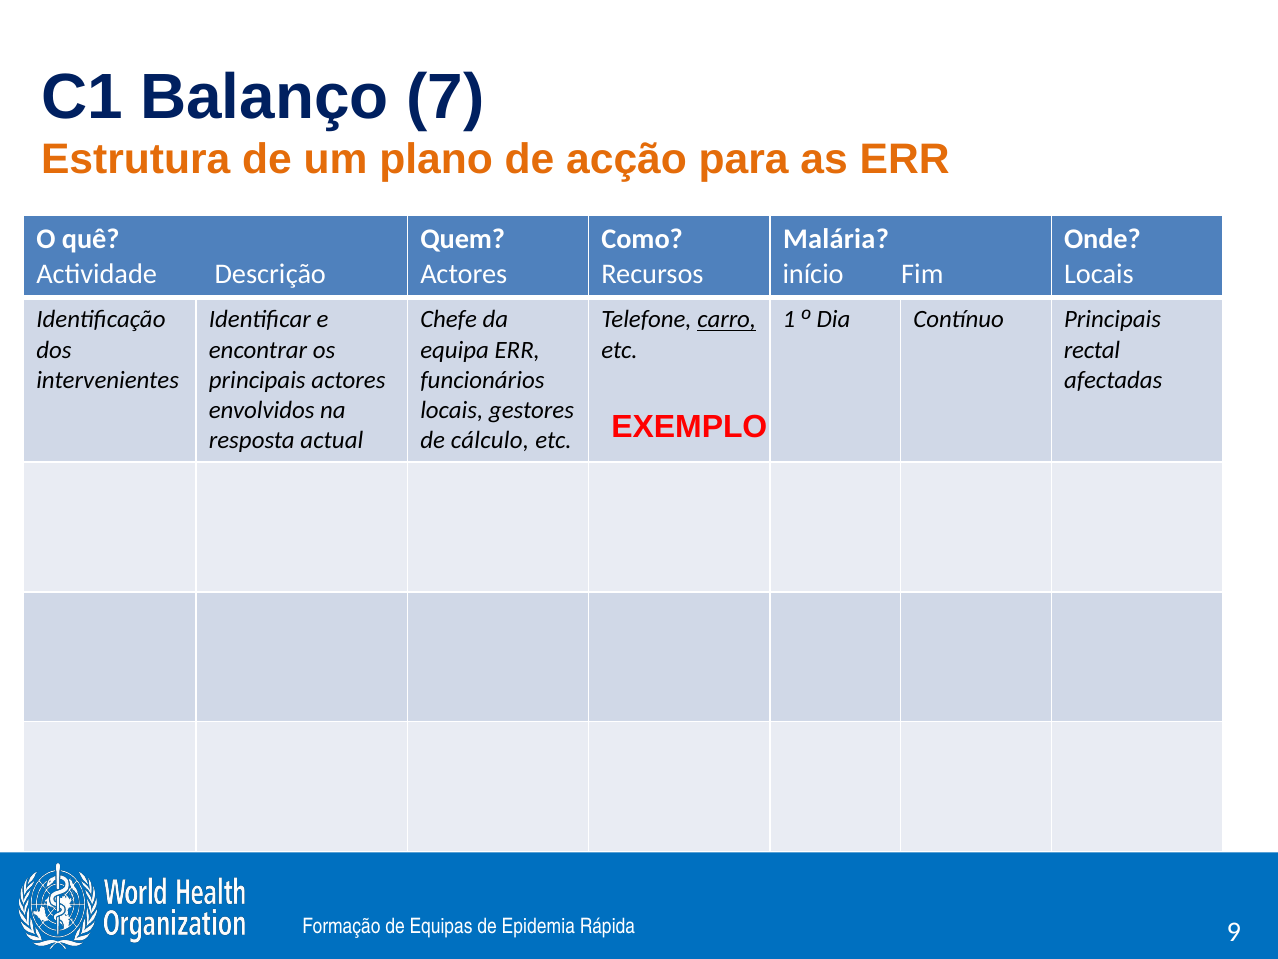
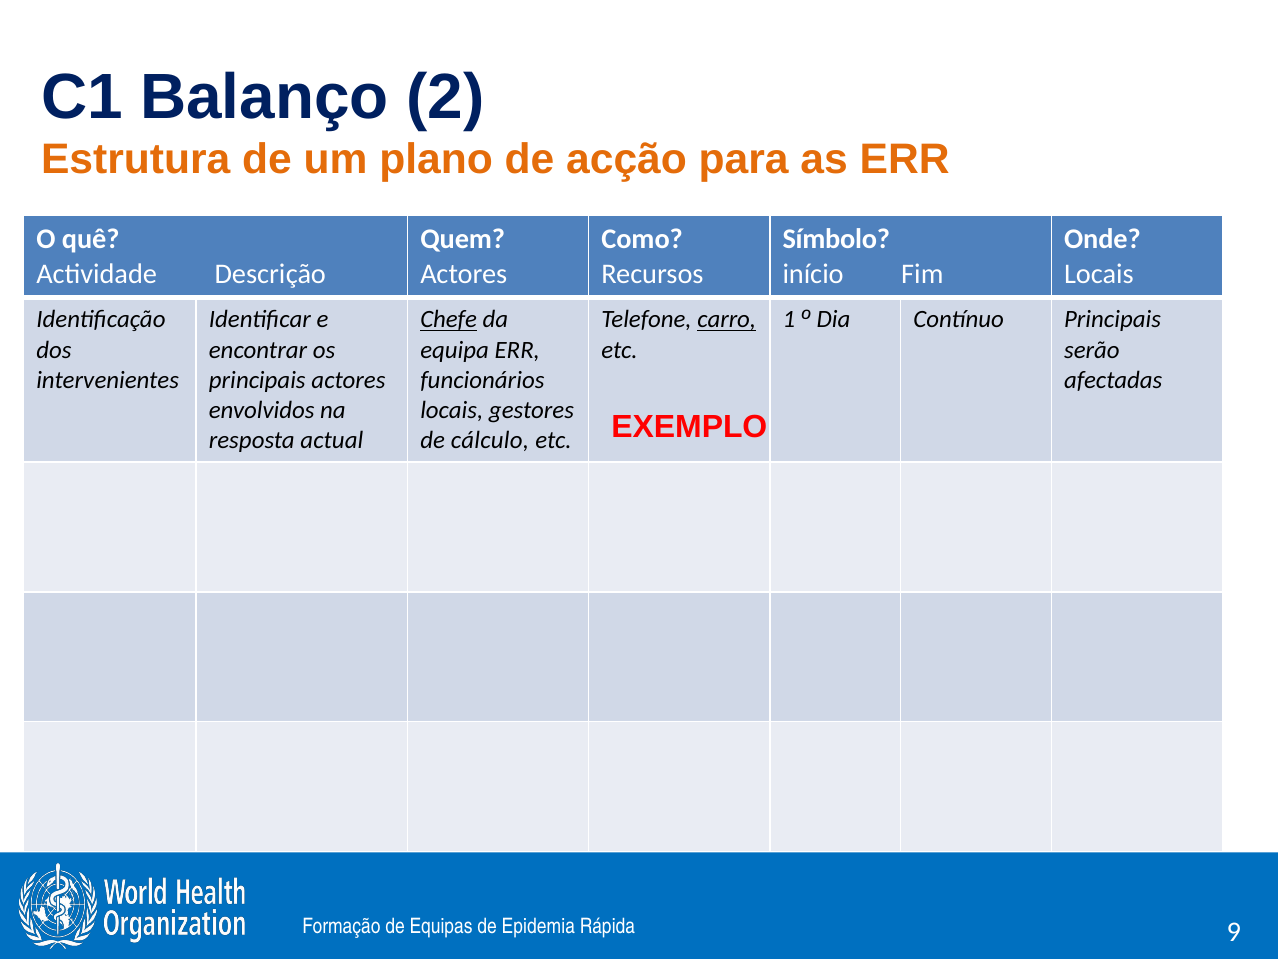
7: 7 -> 2
Malária: Malária -> Símbolo
Chefe underline: none -> present
rectal: rectal -> serão
